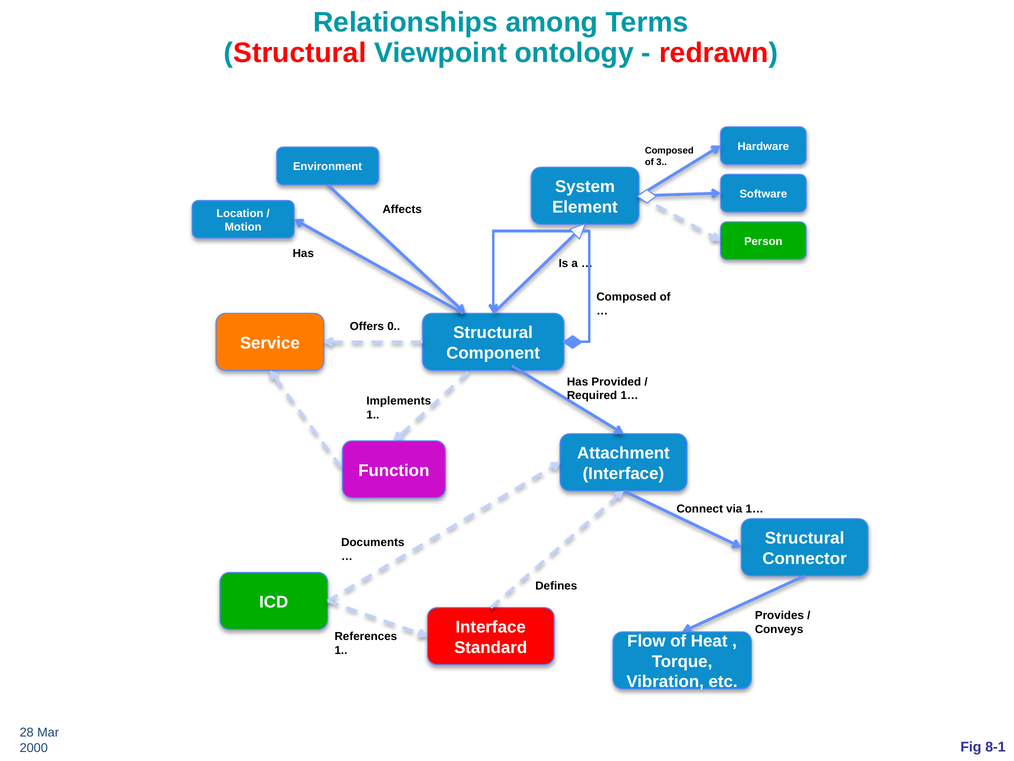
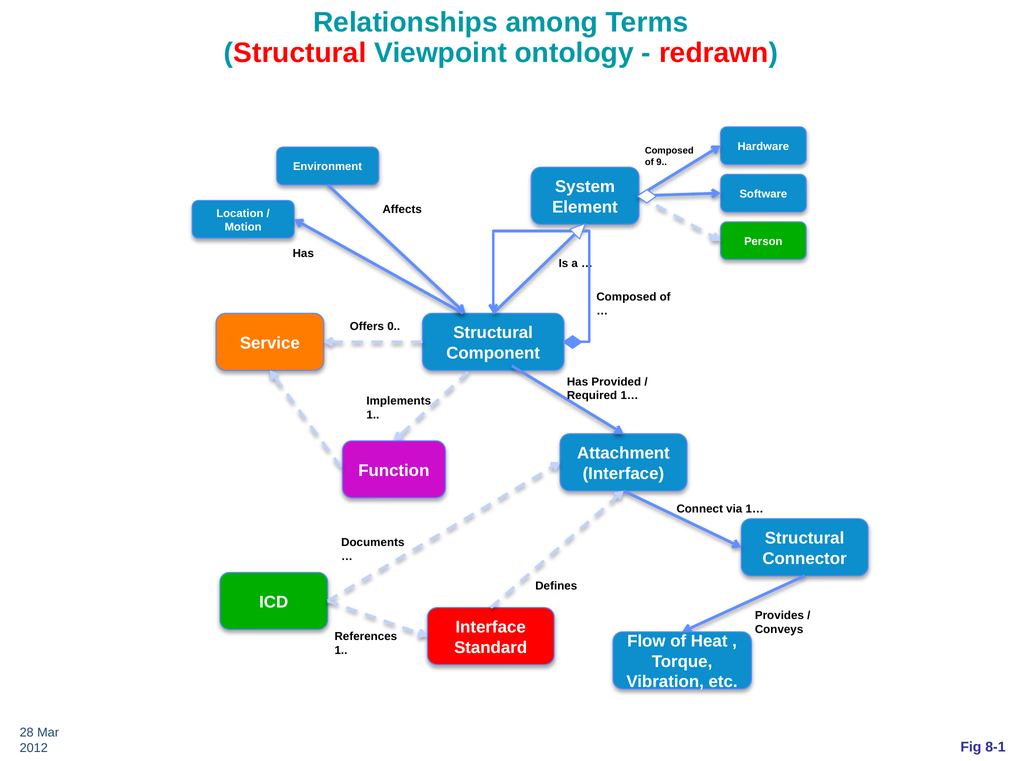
3: 3 -> 9
2000: 2000 -> 2012
